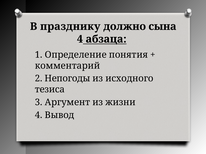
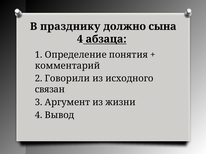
Непогоды: Непогоды -> Говорили
тезиса: тезиса -> связан
